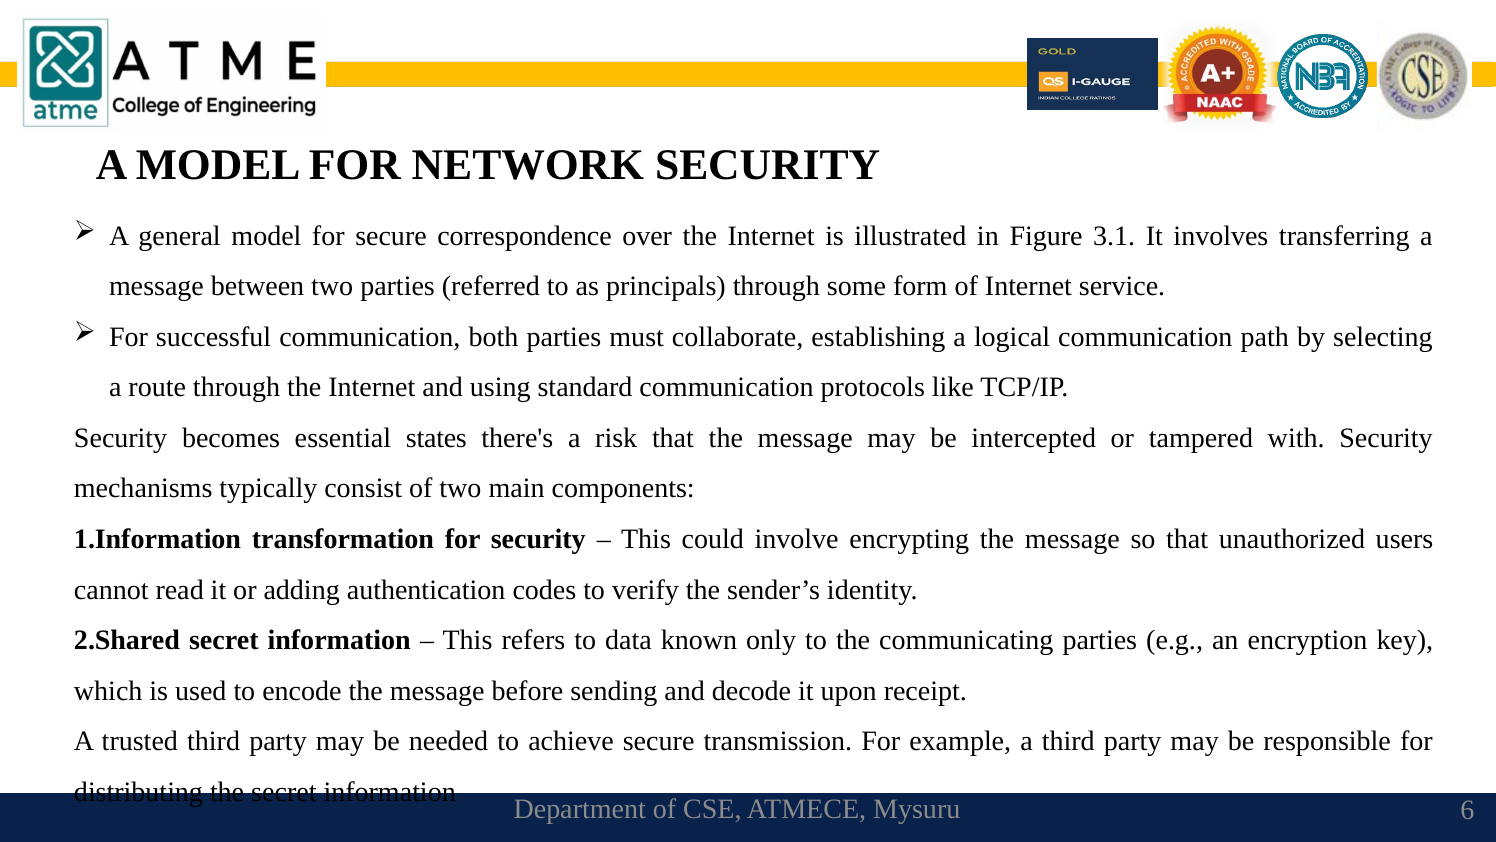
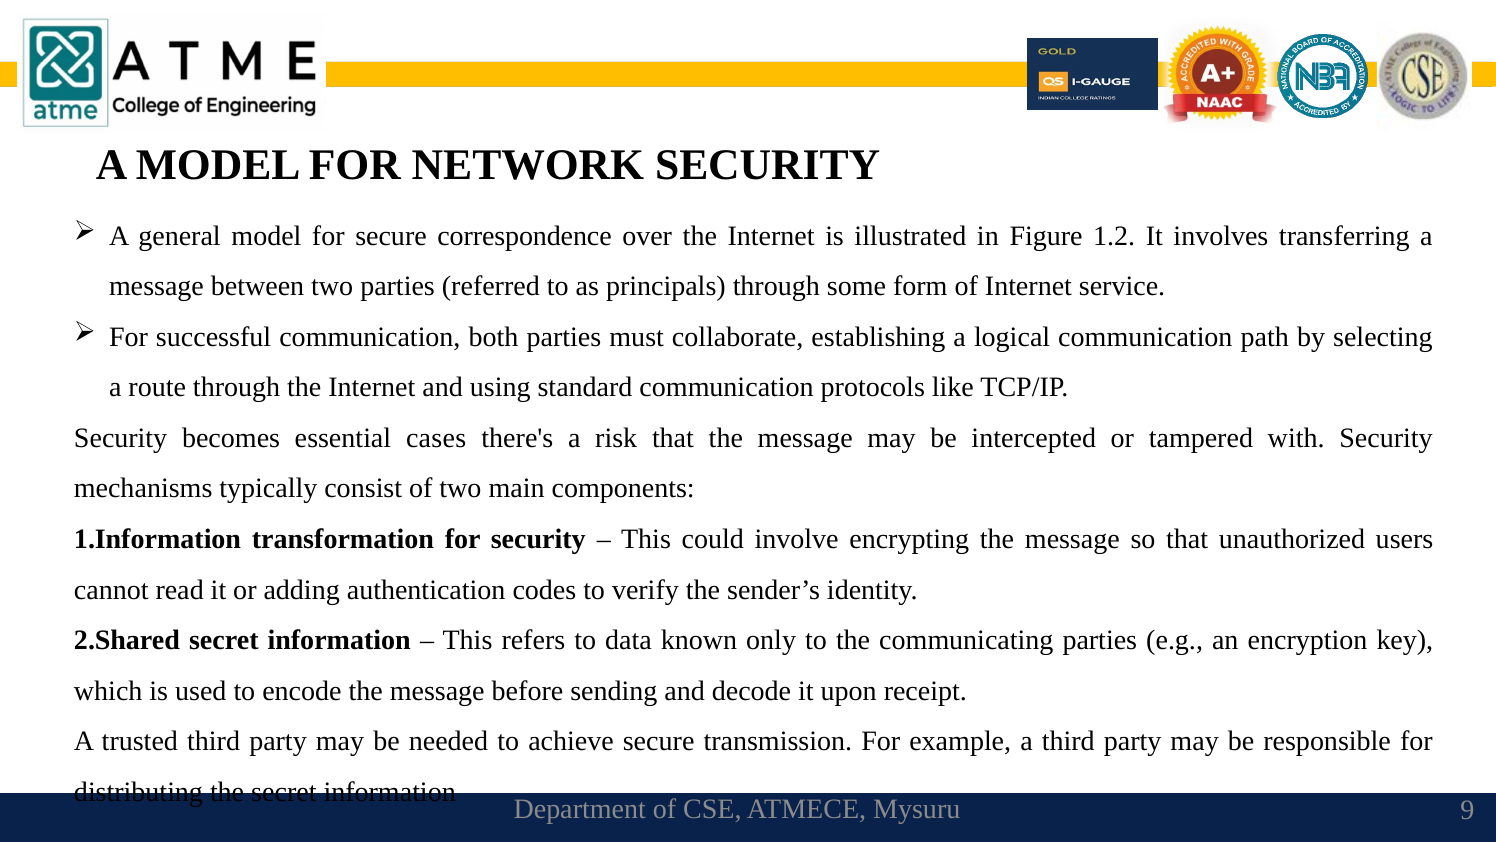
3.1: 3.1 -> 1.2
states: states -> cases
6: 6 -> 9
